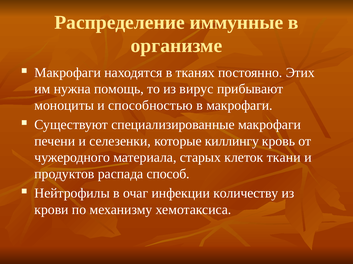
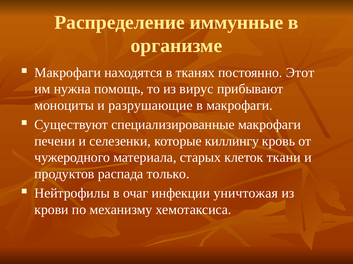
Этих: Этих -> Этот
способностью: способностью -> разрушающие
способ: способ -> только
количеству: количеству -> уничтожая
